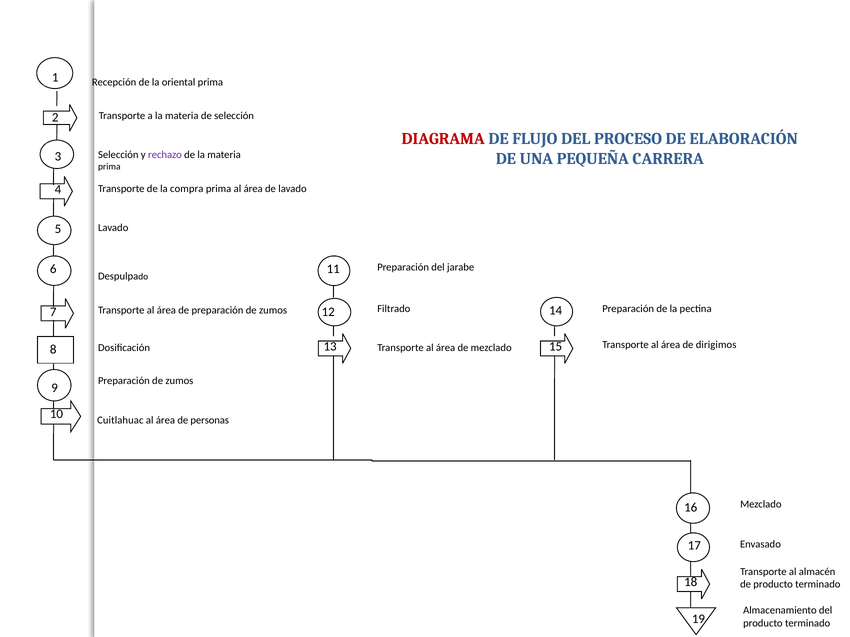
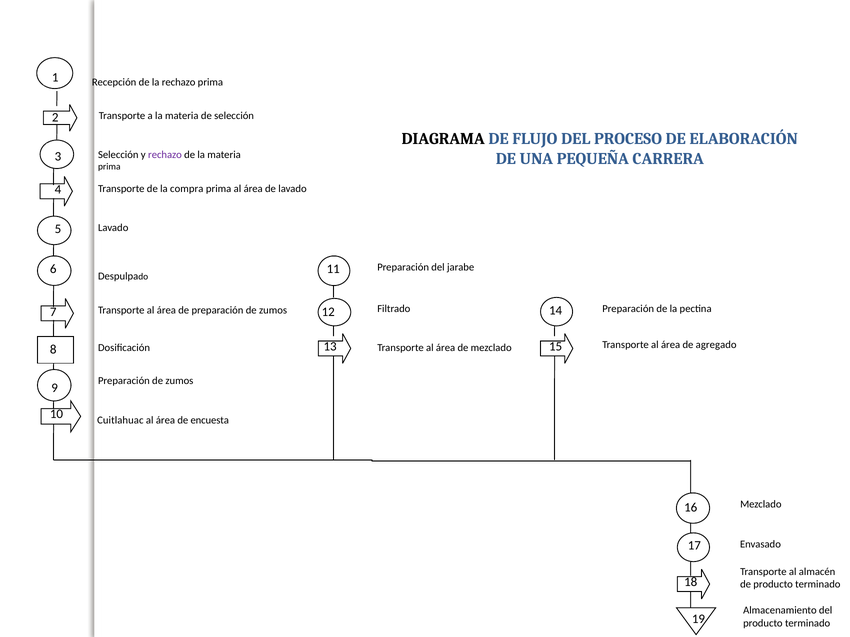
la oriental: oriental -> rechazo
DIAGRAMA colour: red -> black
dirigimos: dirigimos -> agregado
personas: personas -> encuesta
